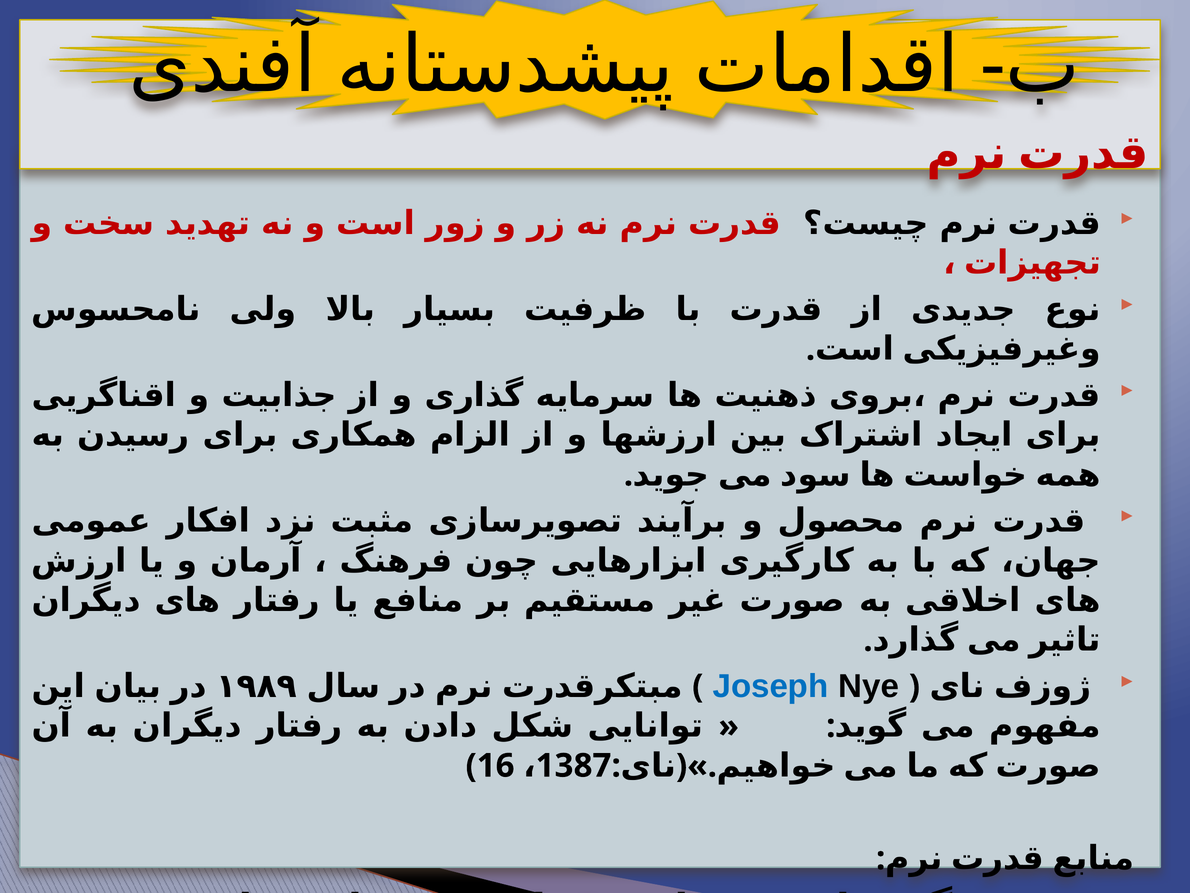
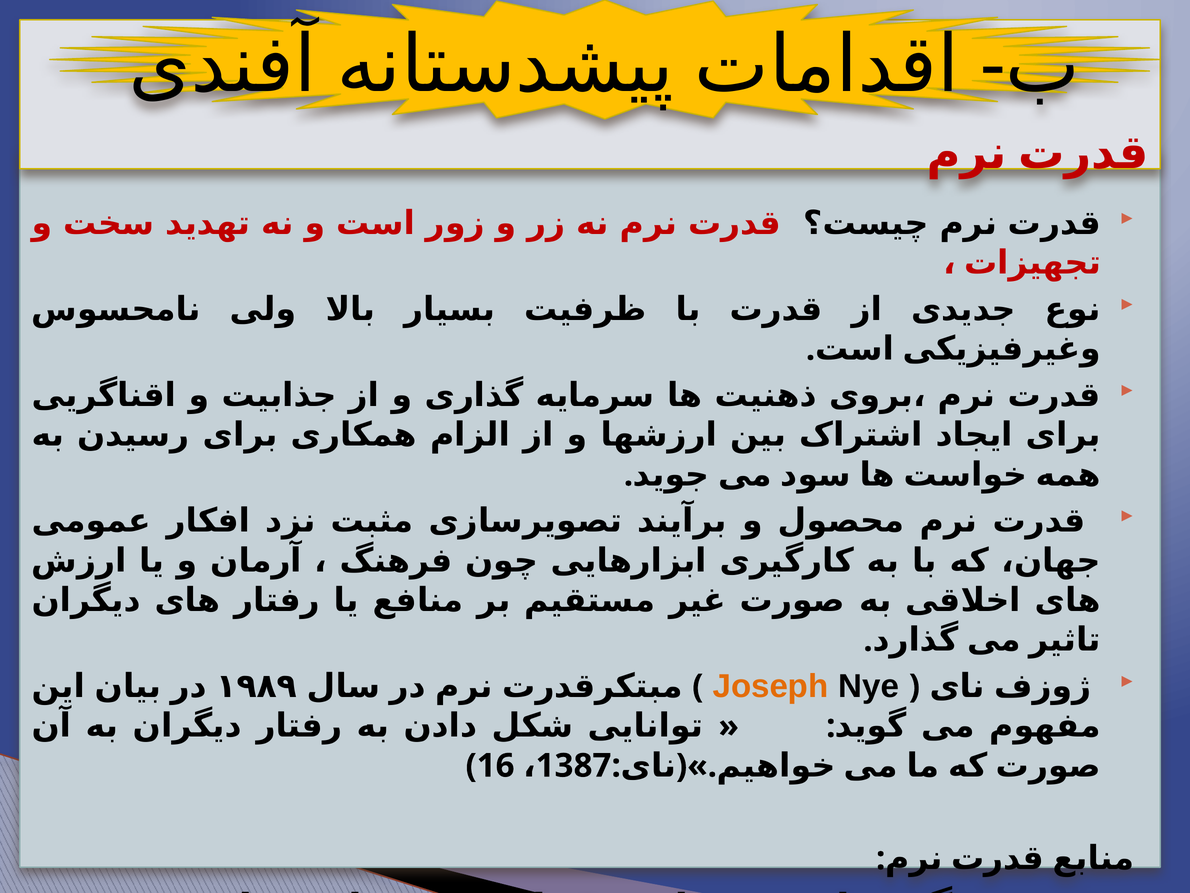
Joseph colour: blue -> orange
